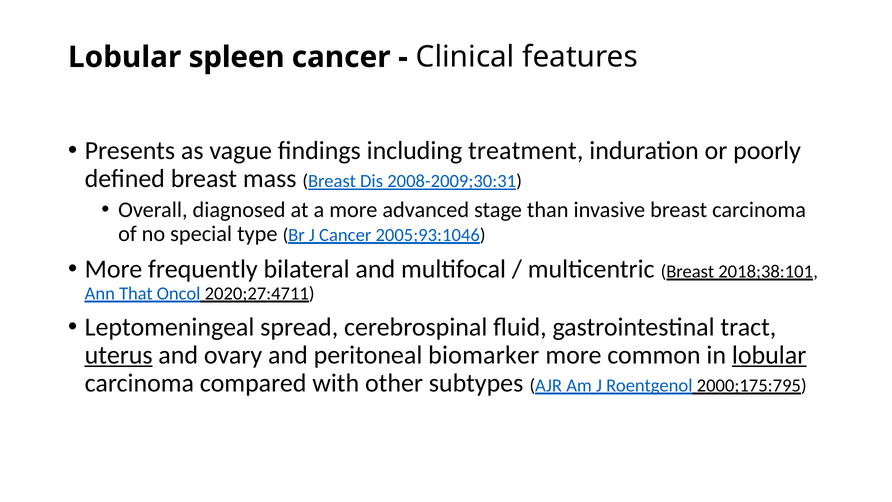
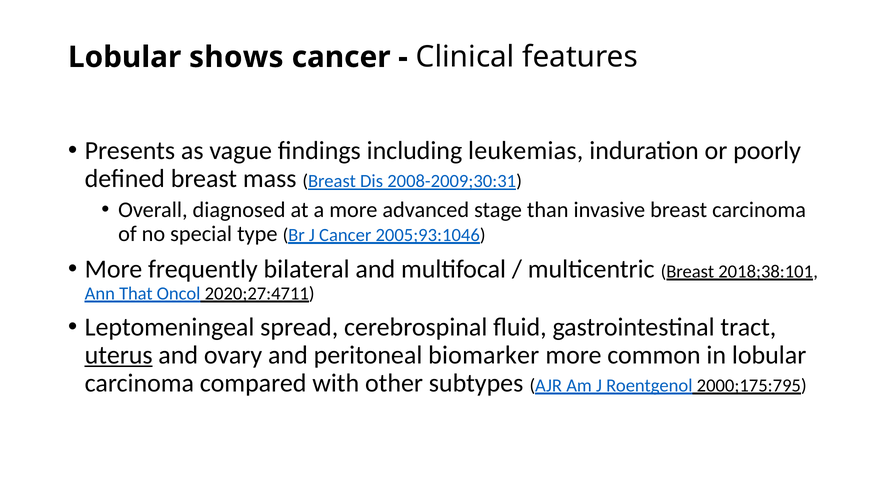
spleen: spleen -> shows
treatment: treatment -> leukemias
lobular at (769, 355) underline: present -> none
